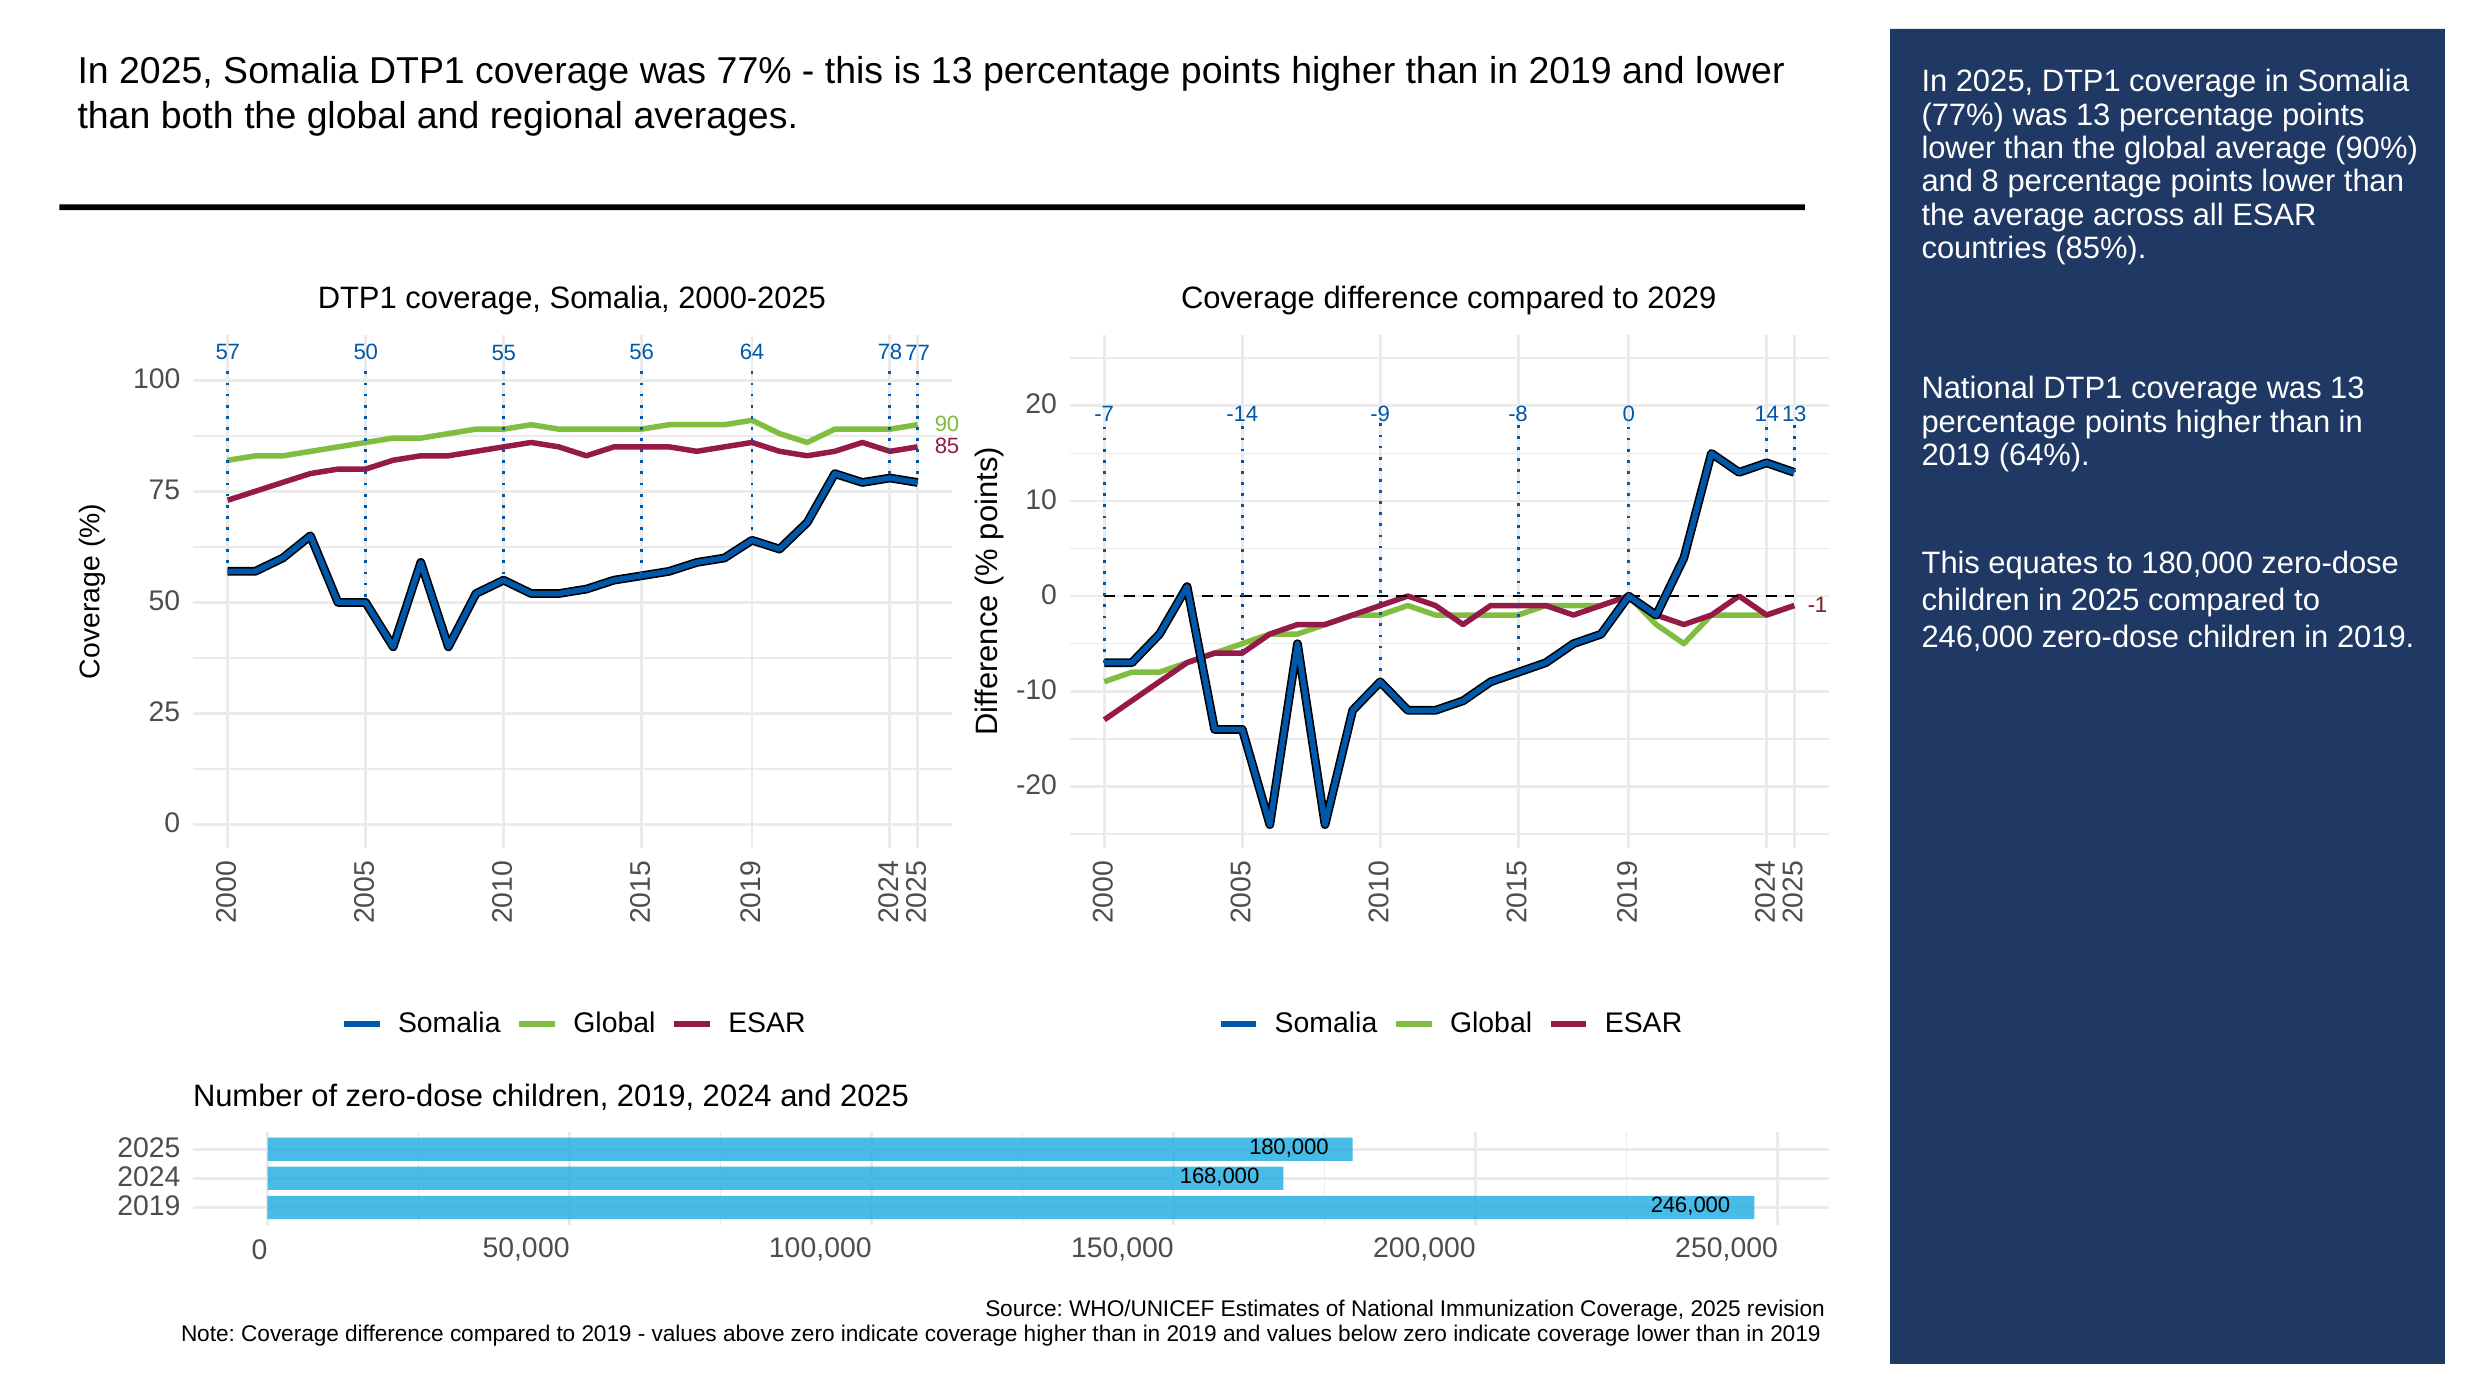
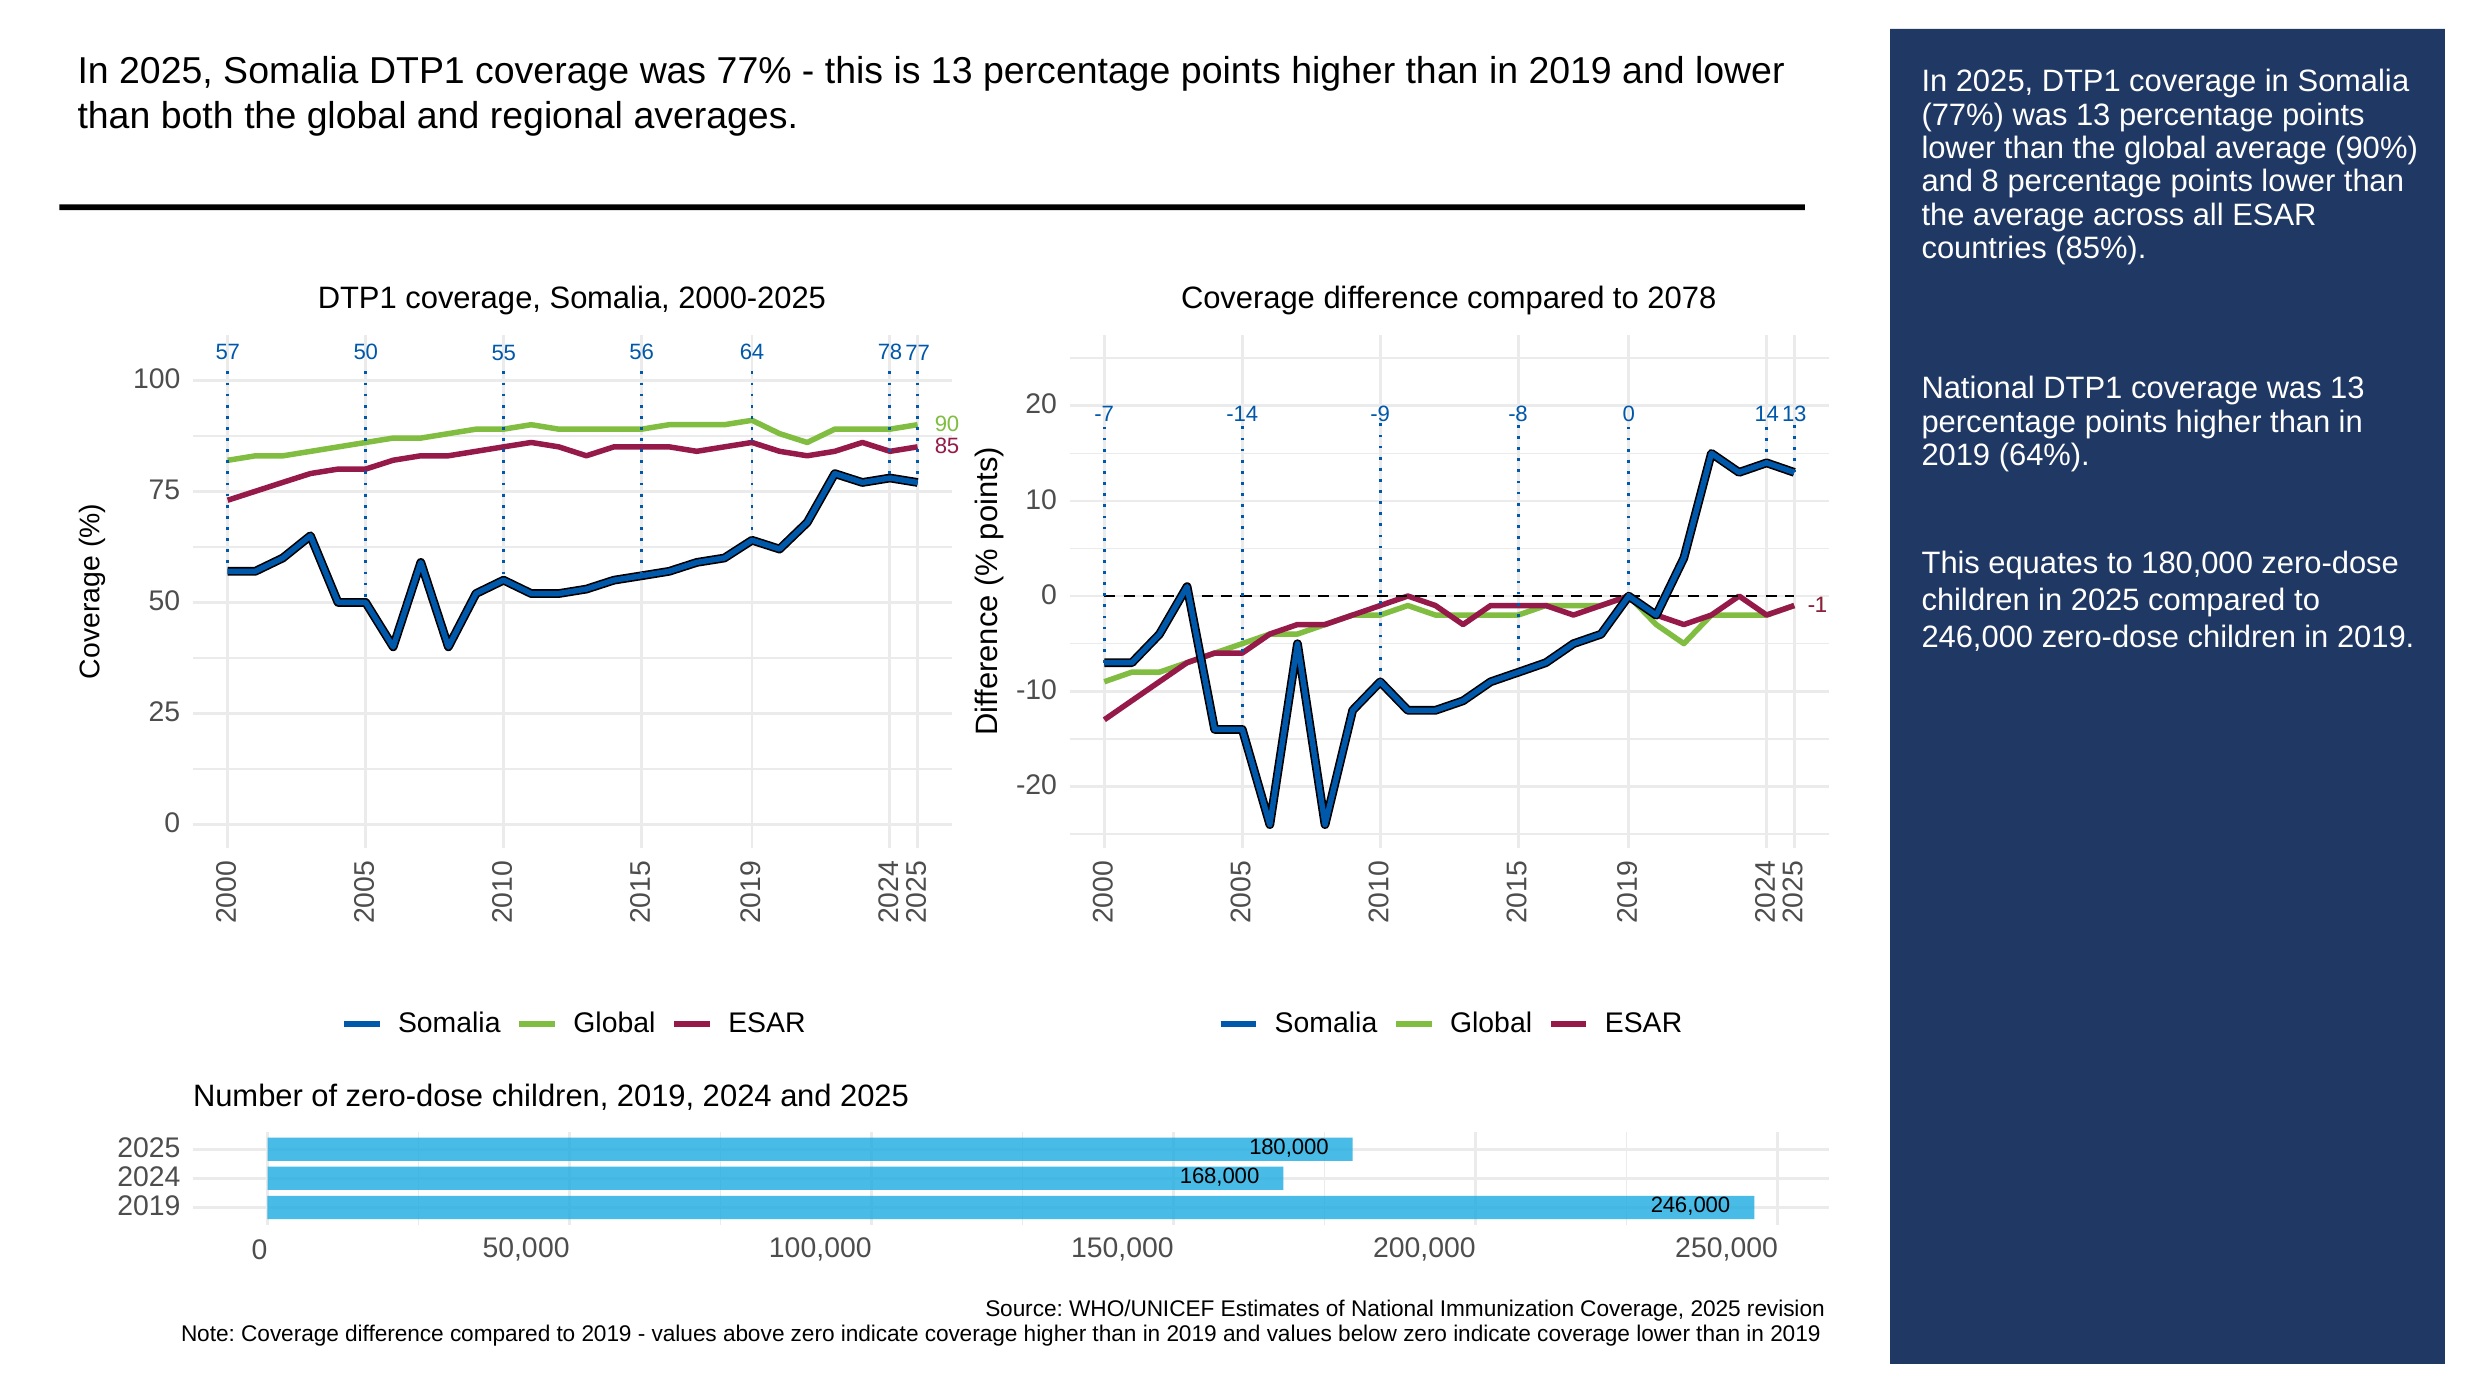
2029: 2029 -> 2078
